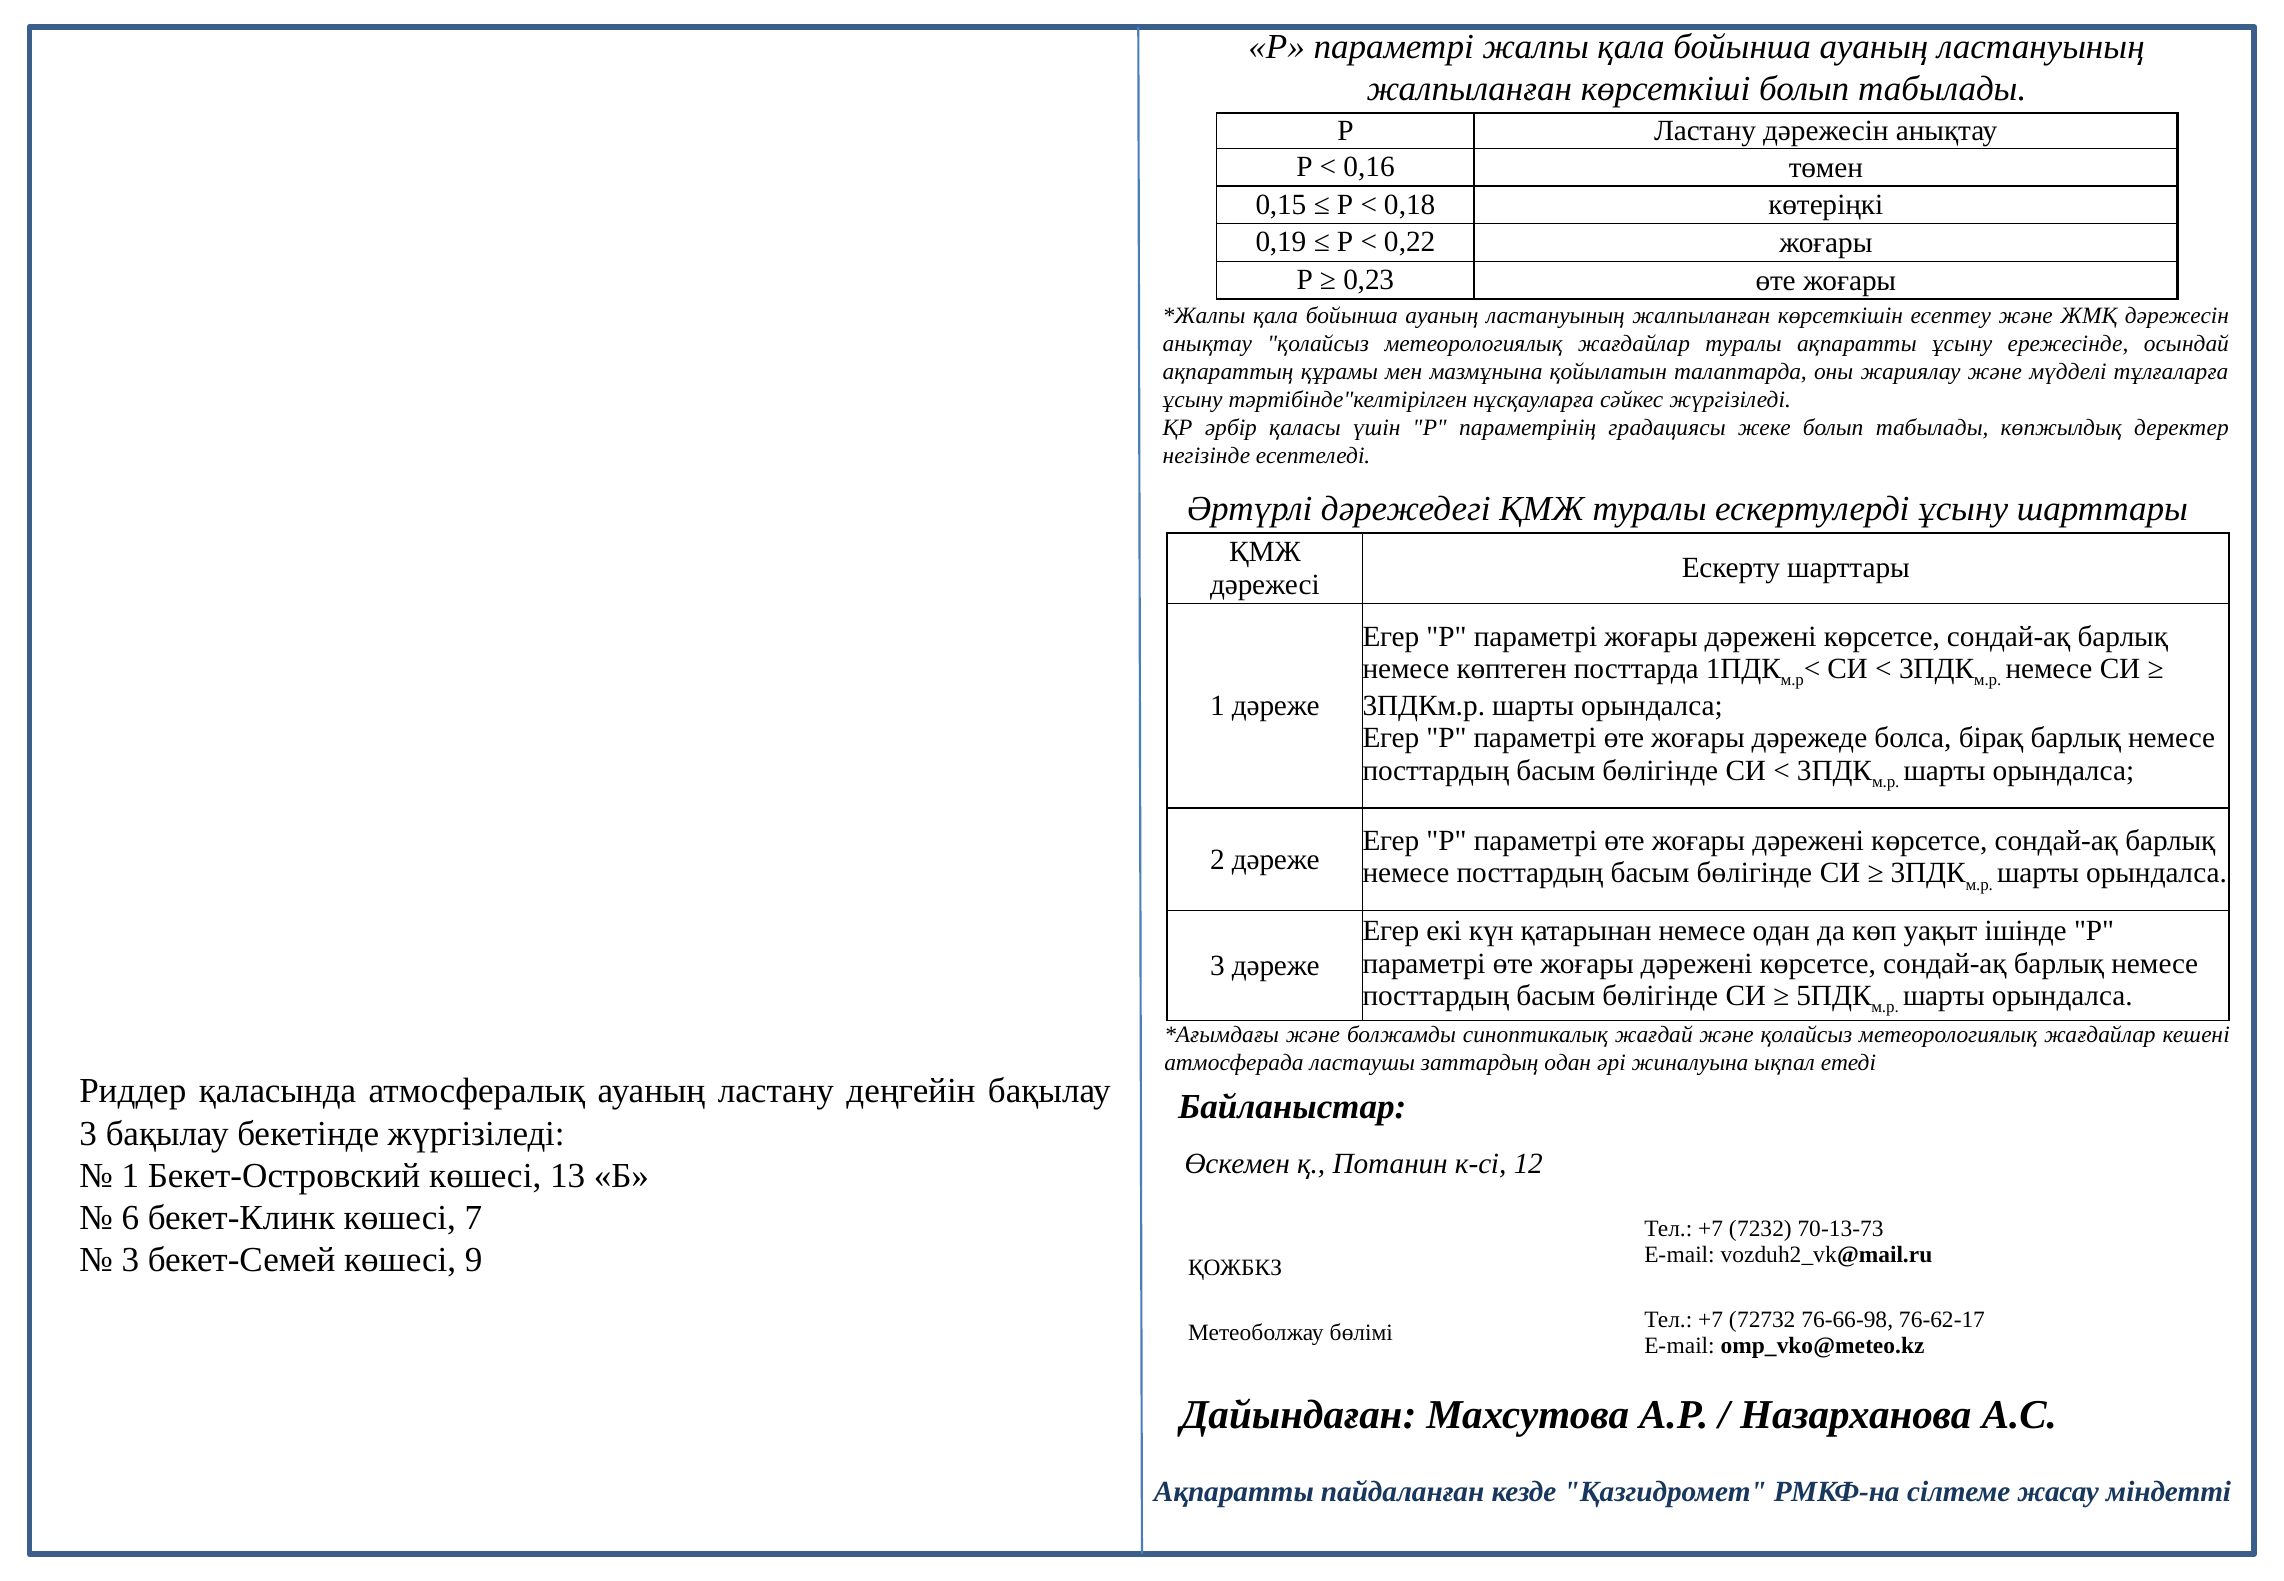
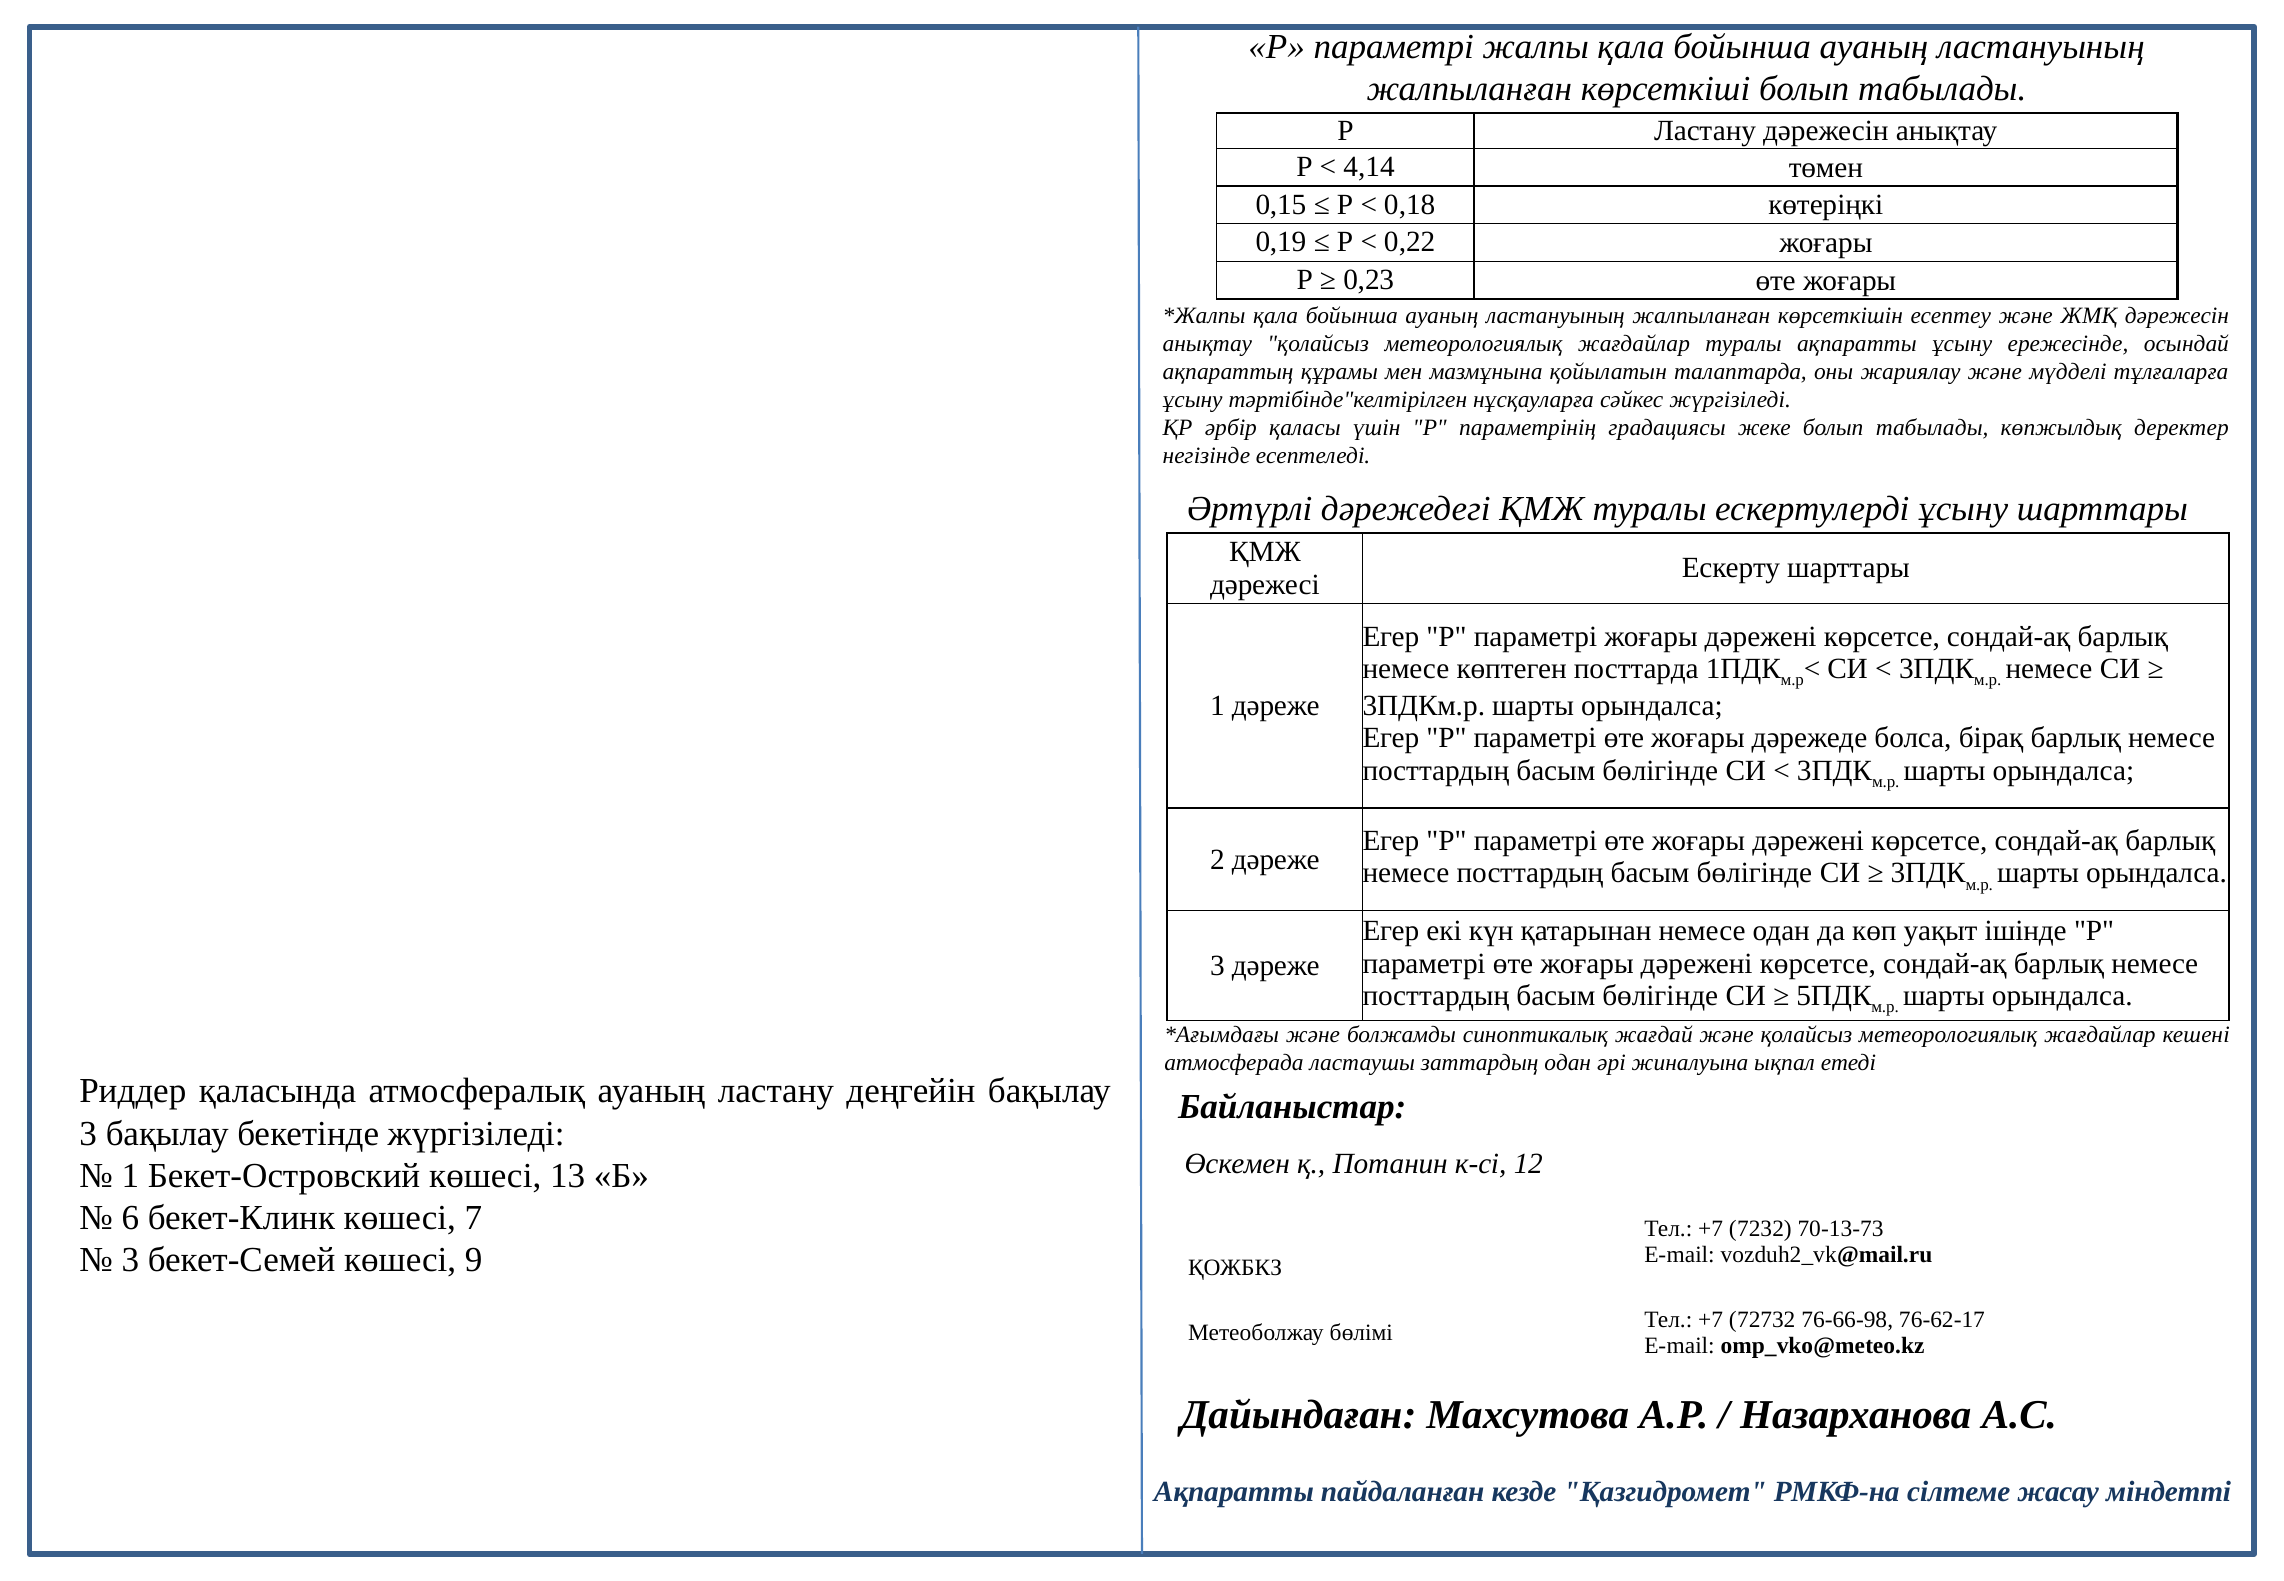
0,16: 0,16 -> 4,14
